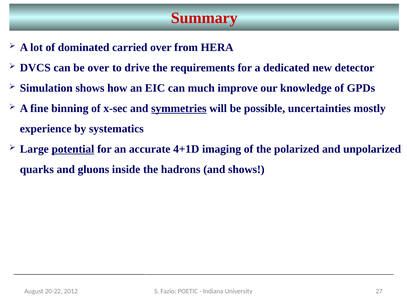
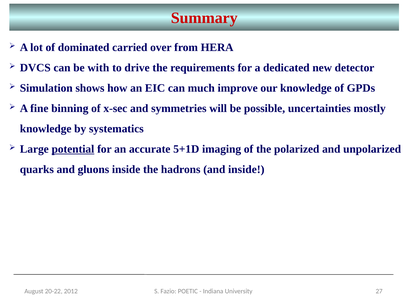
be over: over -> with
symmetries underline: present -> none
experience at (46, 129): experience -> knowledge
4+1D: 4+1D -> 5+1D
and shows: shows -> inside
